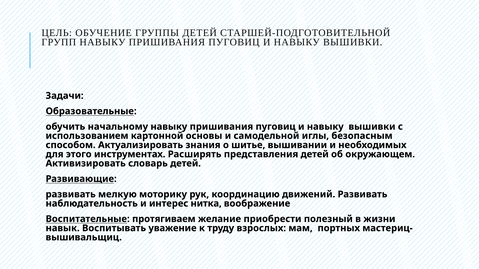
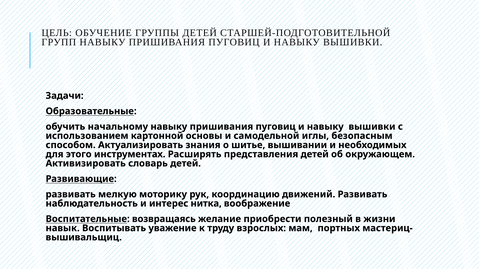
протягиваем: протягиваем -> возвращаясь
